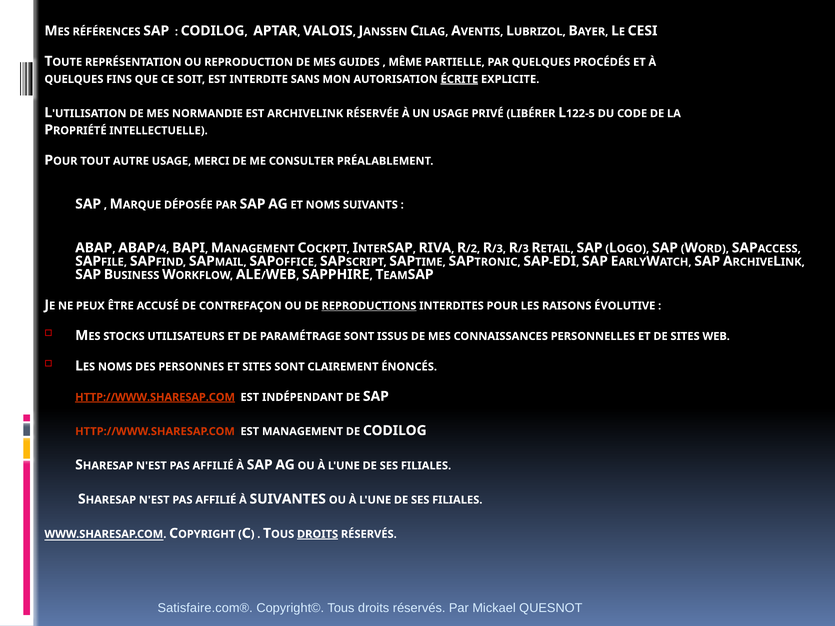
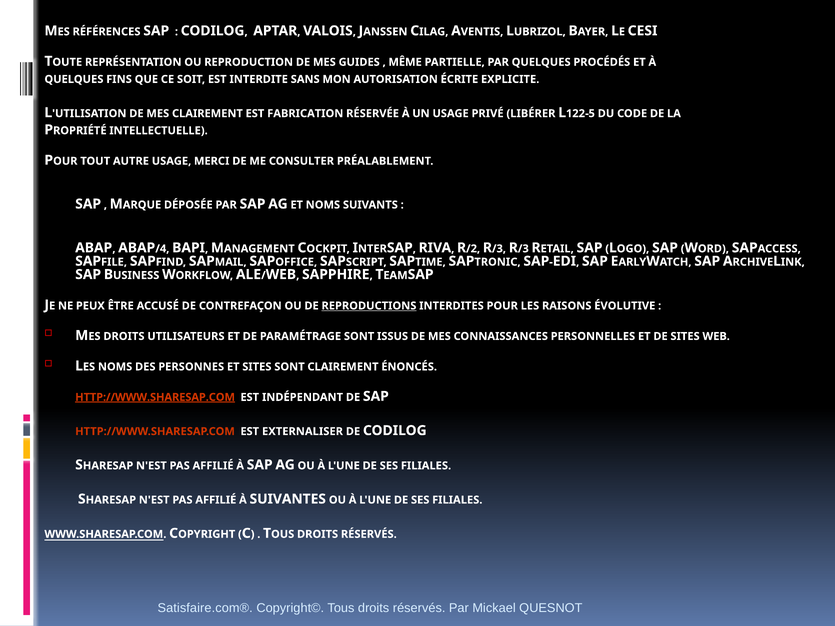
ÉCRITE underline: present -> none
MES NORMANDIE: NORMANDIE -> CLAIREMENT
EST ARCHIVELINK: ARCHIVELINK -> FABRICATION
MES STOCKS: STOCKS -> DROITS
EST MANAGEMENT: MANAGEMENT -> EXTERNALISER
DROITS at (318, 534) underline: present -> none
